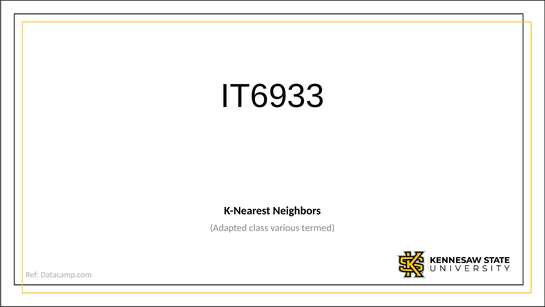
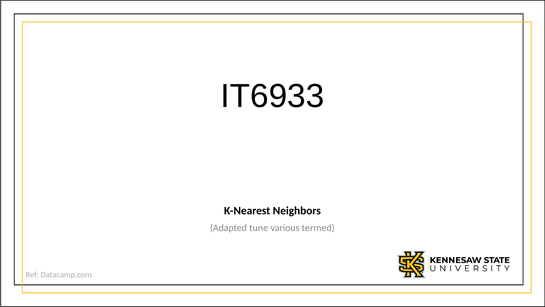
class: class -> tune
